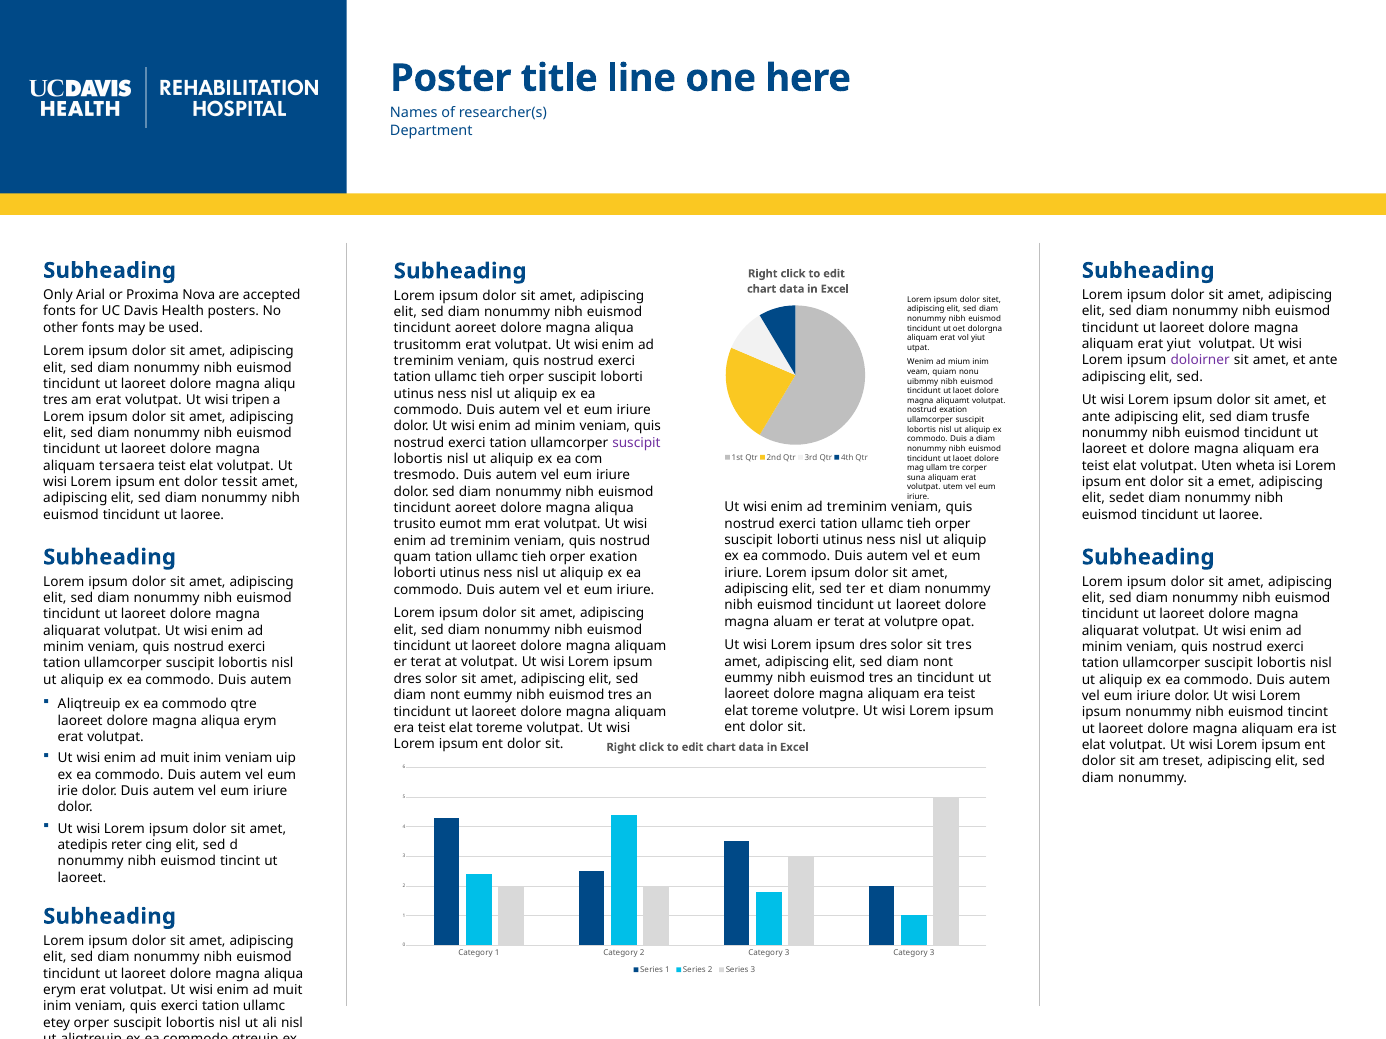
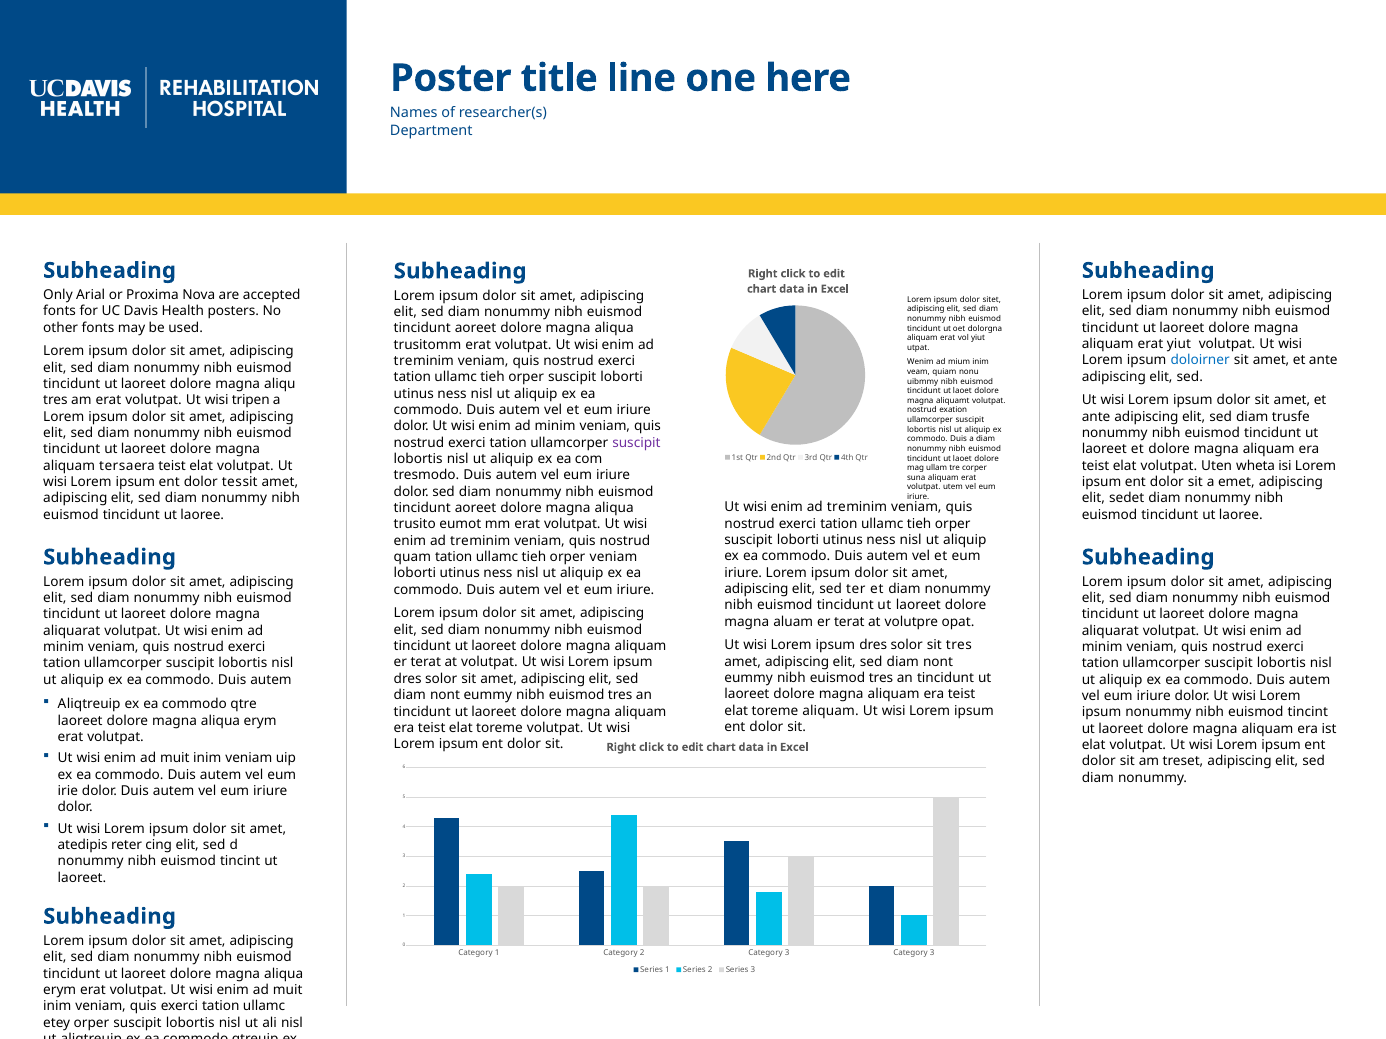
doloirner colour: purple -> blue
orper exation: exation -> veniam
toreme volutpre: volutpre -> aliquam
